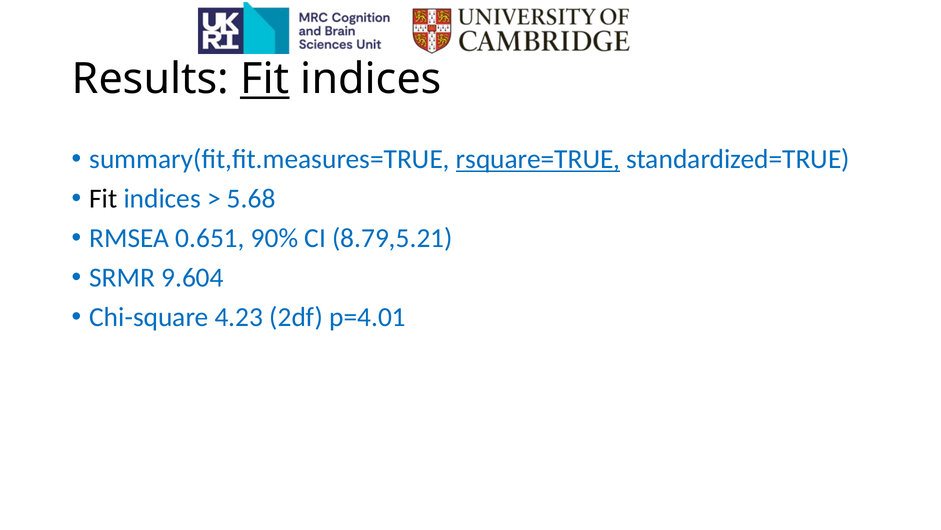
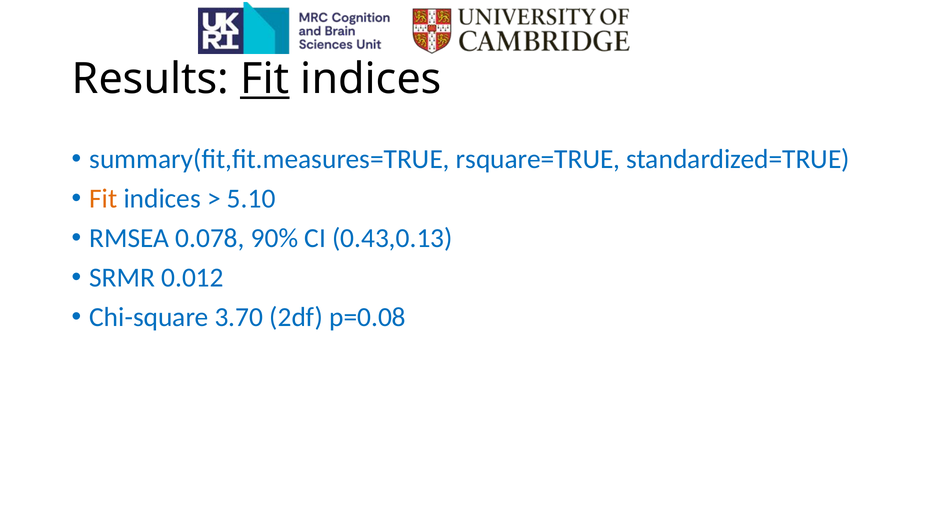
rsquare=TRUE underline: present -> none
Fit at (103, 199) colour: black -> orange
5.68: 5.68 -> 5.10
0.651: 0.651 -> 0.078
8.79,5.21: 8.79,5.21 -> 0.43,0.13
9.604: 9.604 -> 0.012
4.23: 4.23 -> 3.70
p=4.01: p=4.01 -> p=0.08
